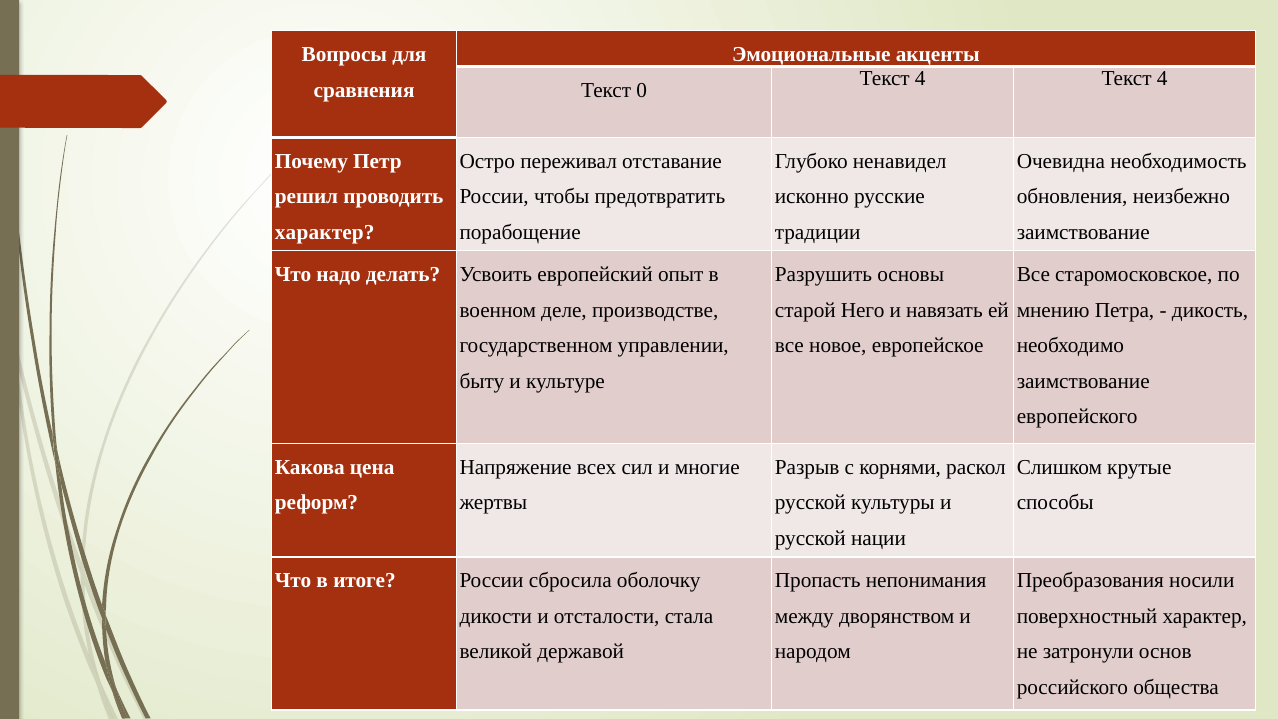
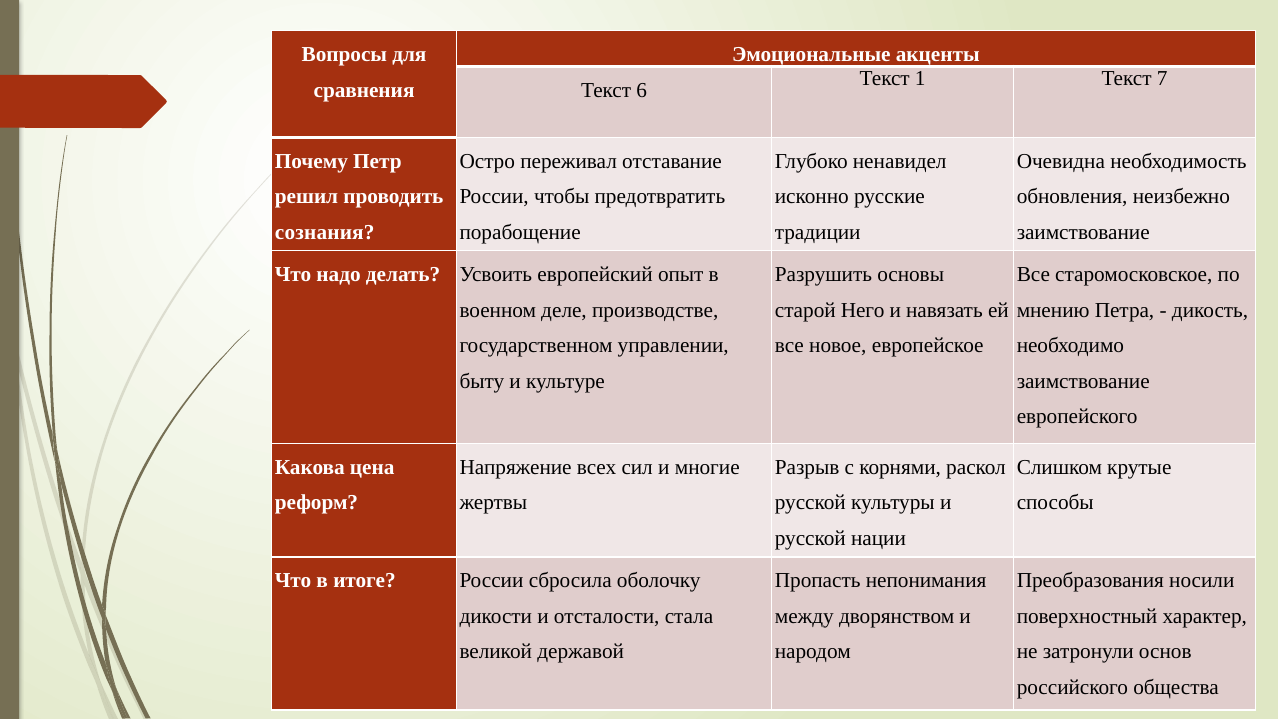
4 at (920, 78): 4 -> 1
4 at (1162, 78): 4 -> 7
0: 0 -> 6
характер at (325, 232): характер -> сознания
